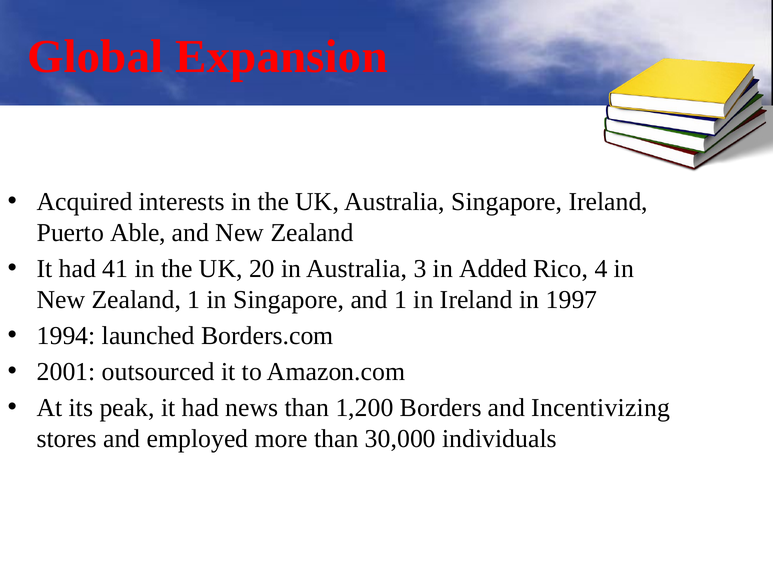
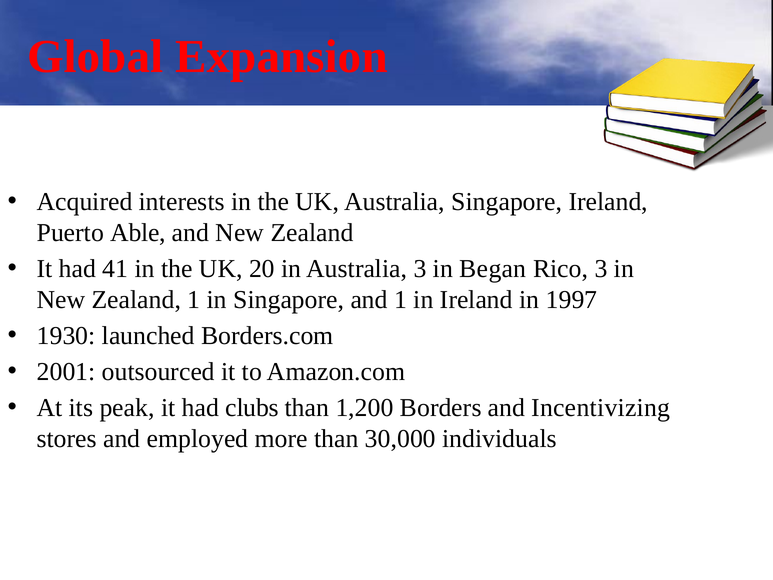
Added: Added -> Began
Rico 4: 4 -> 3
1994: 1994 -> 1930
news: news -> clubs
